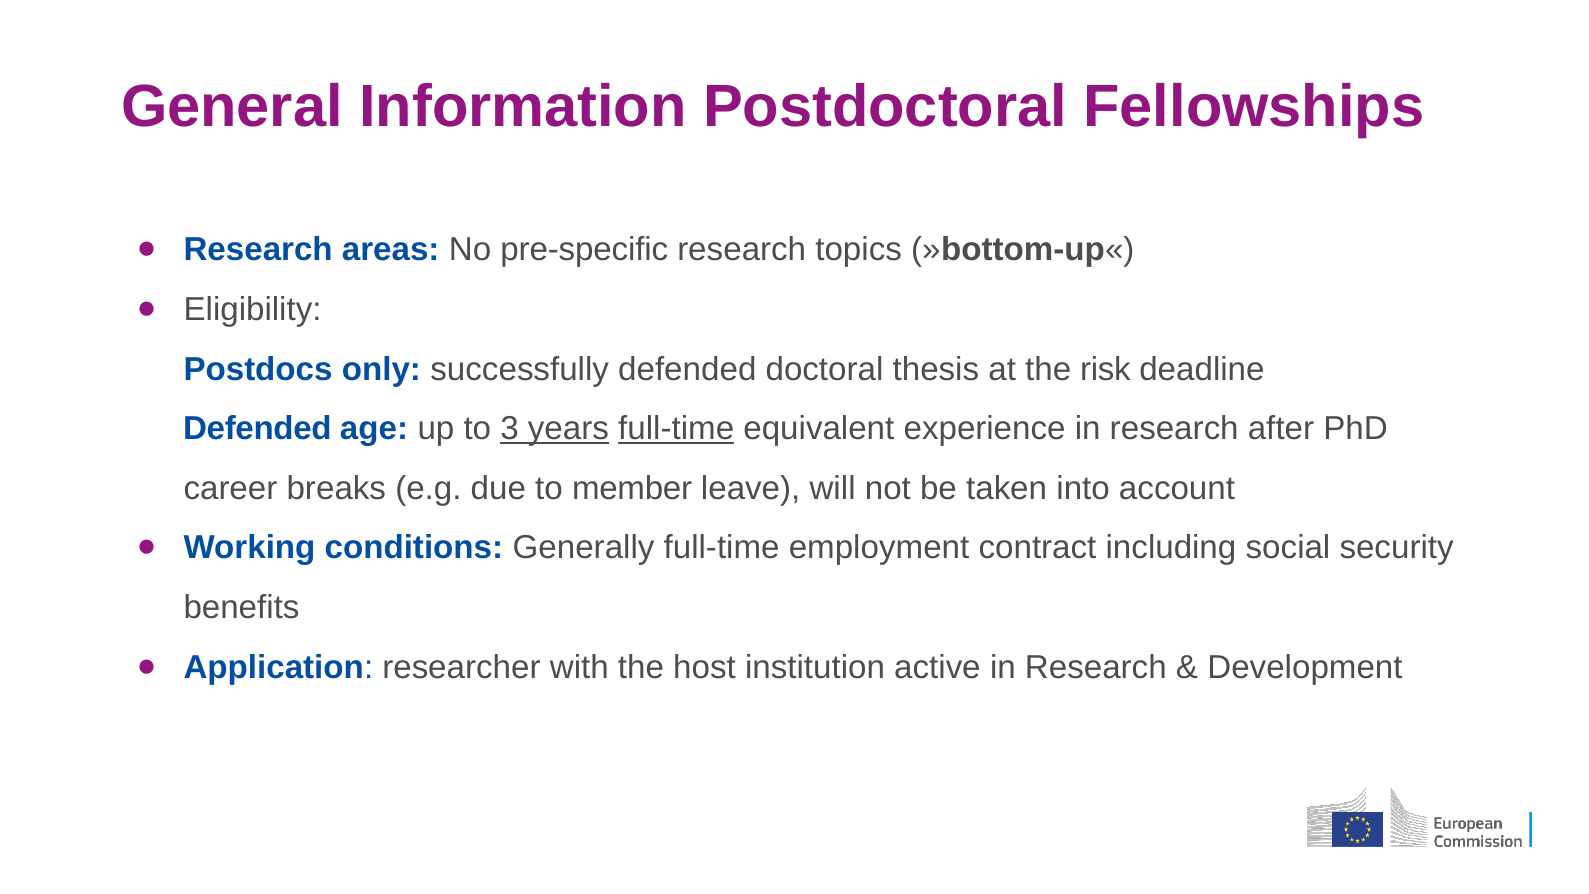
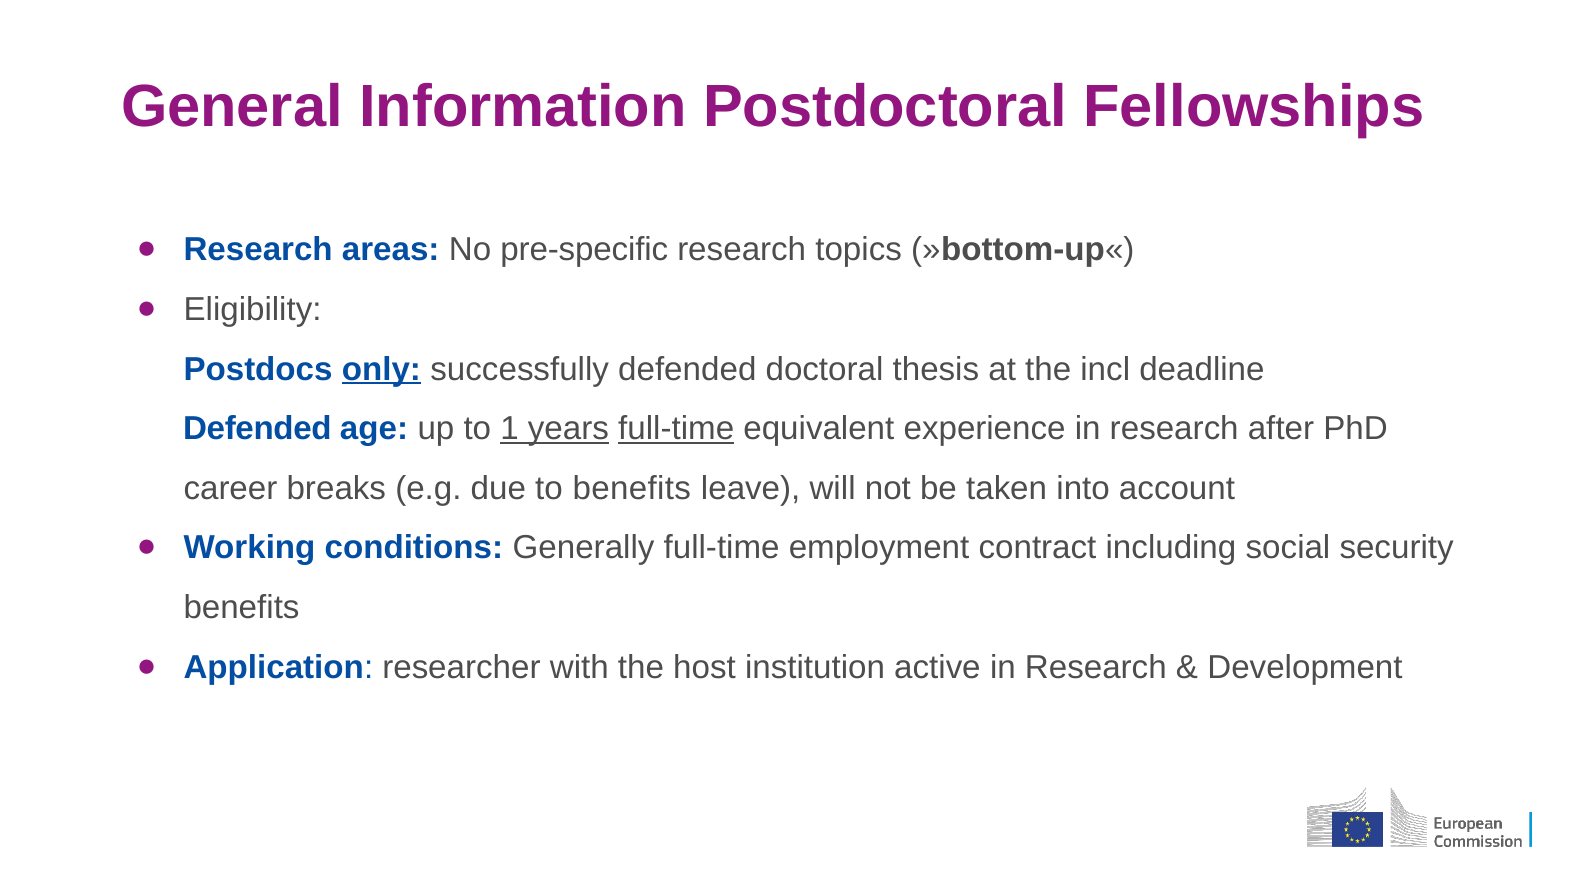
only underline: none -> present
risk: risk -> incl
3: 3 -> 1
to member: member -> benefits
